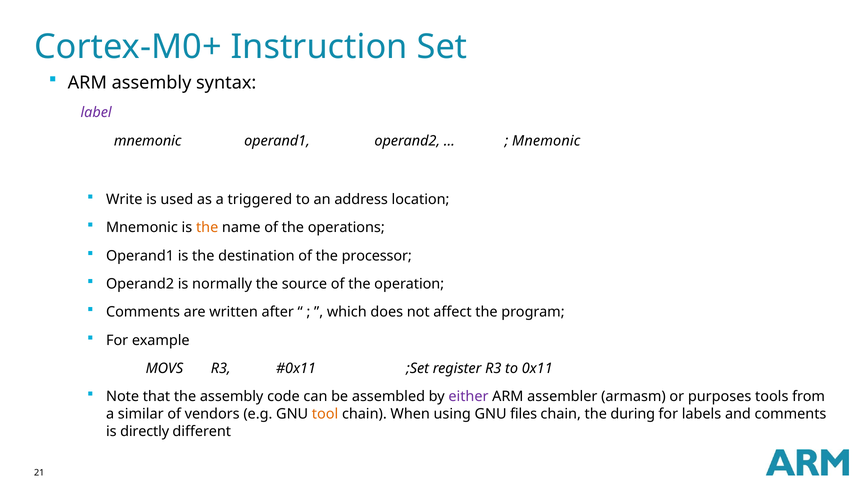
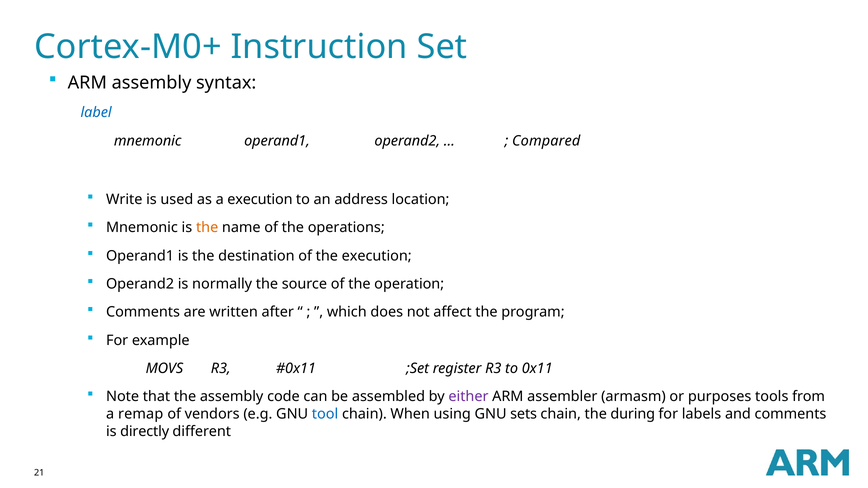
label colour: purple -> blue
Mnemonic at (546, 141): Mnemonic -> Compared
a triggered: triggered -> execution
the processor: processor -> execution
similar: similar -> remap
tool colour: orange -> blue
files: files -> sets
